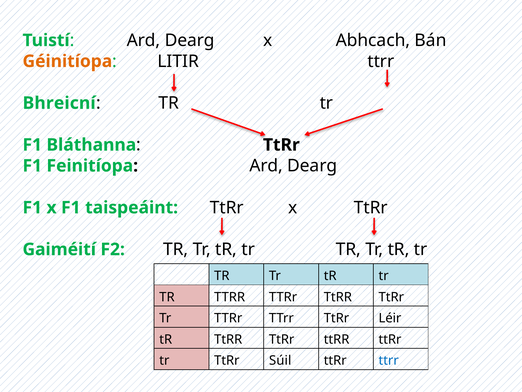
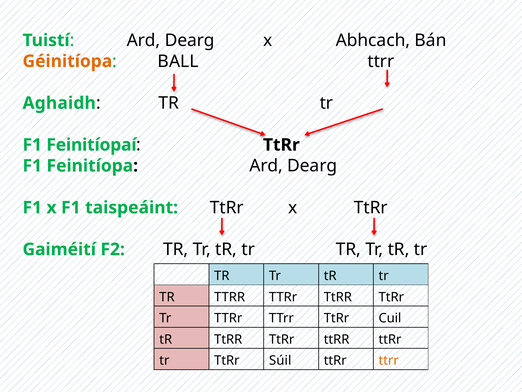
LITIR: LITIR -> BALL
Bhreicní: Bhreicní -> Aghaidh
Bláthanna: Bláthanna -> Feinitíopaí
Léir: Léir -> Cuil
ttrr at (389, 360) colour: blue -> orange
